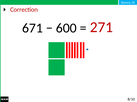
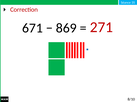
600: 600 -> 869
